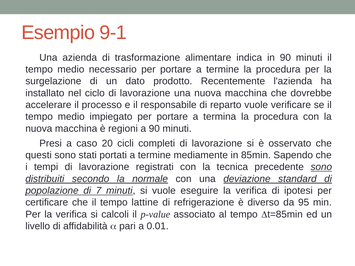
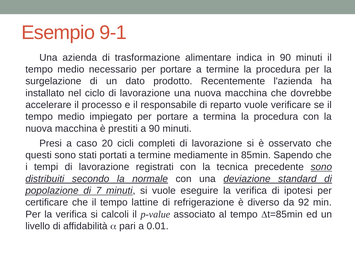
regioni: regioni -> prestiti
95: 95 -> 92
